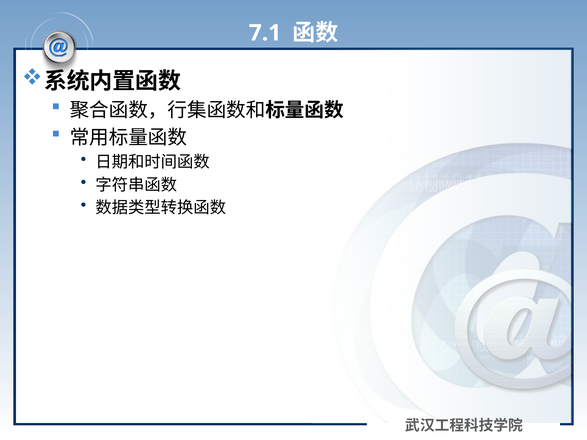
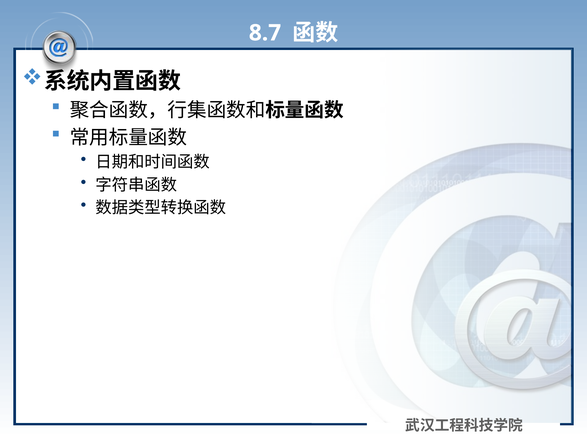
7.1: 7.1 -> 8.7
